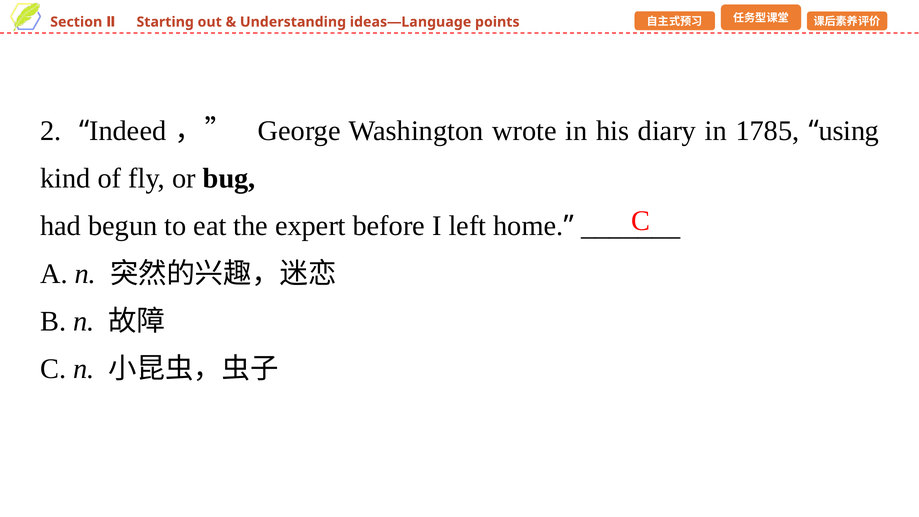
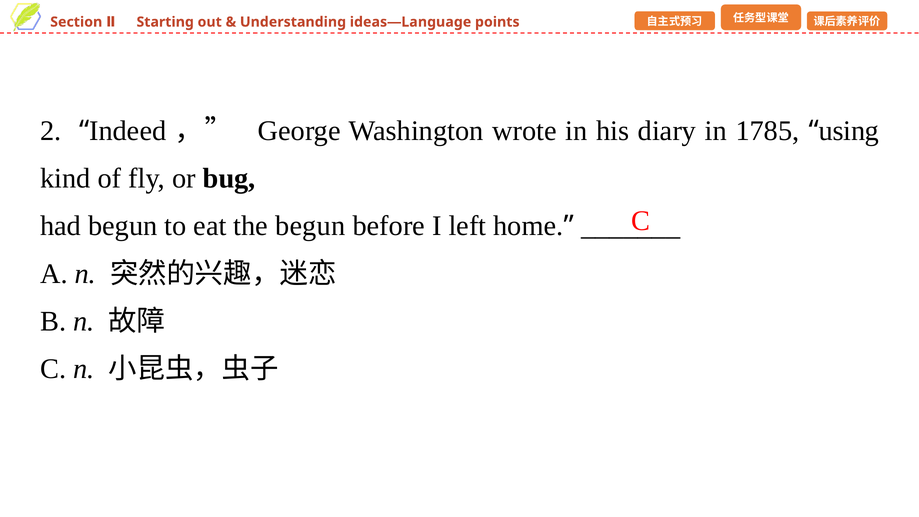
the expert: expert -> begun
